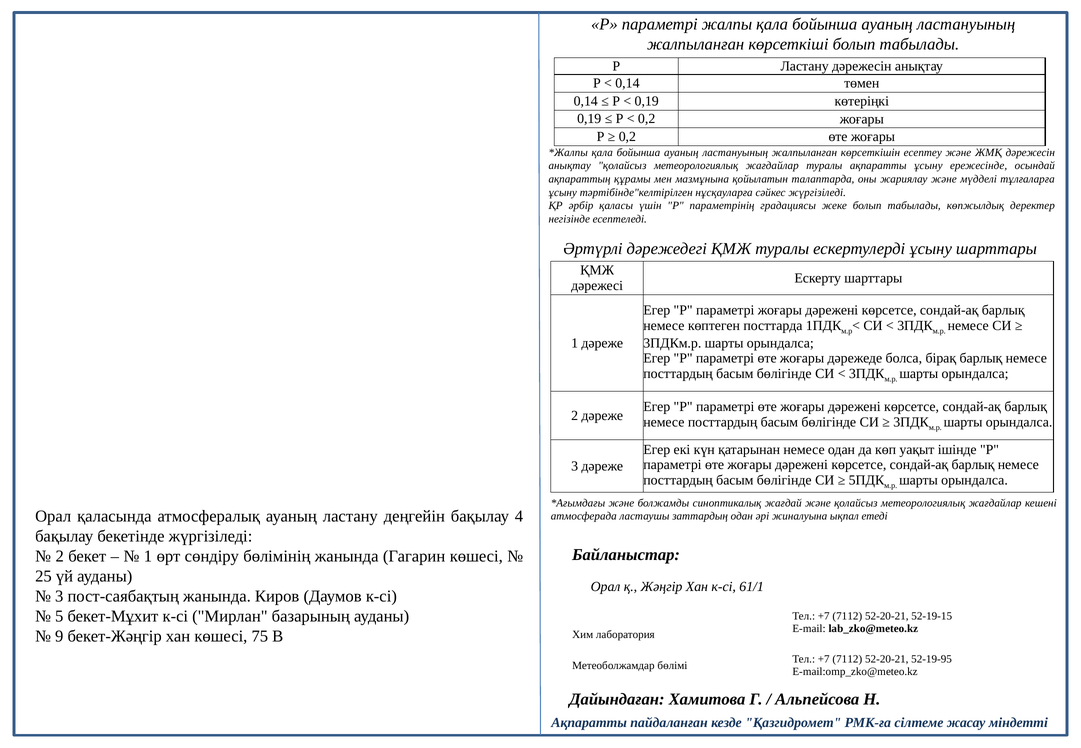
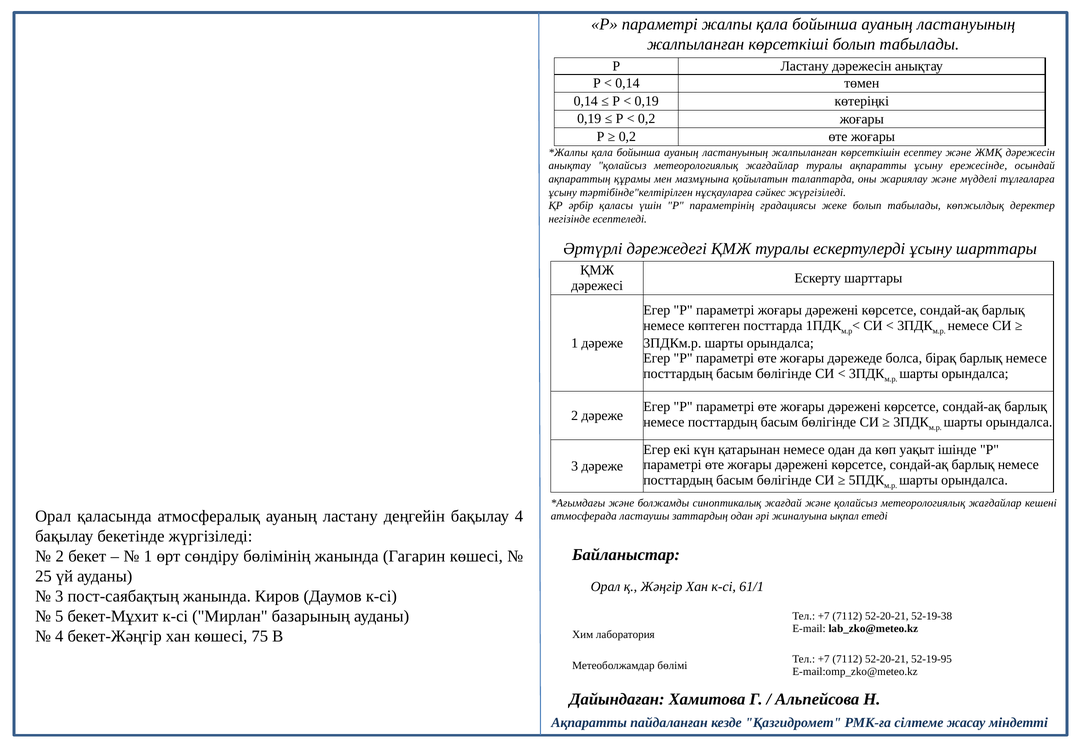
52-19-15: 52-19-15 -> 52-19-38
9 at (59, 636): 9 -> 4
